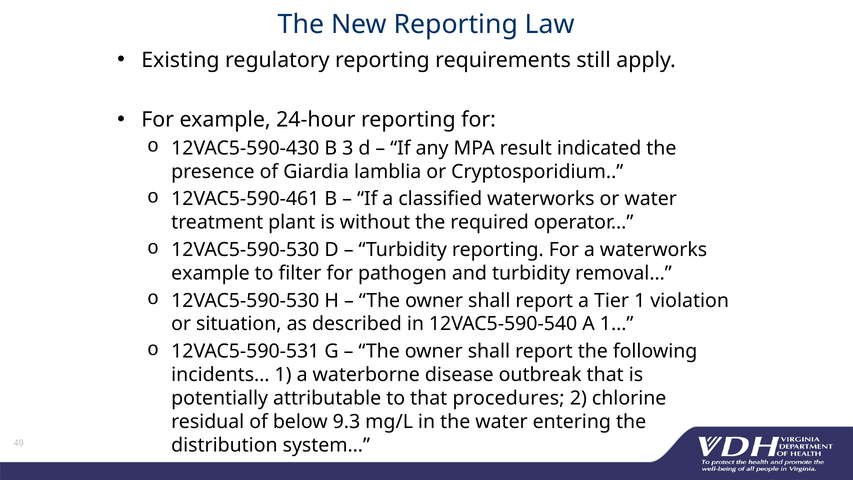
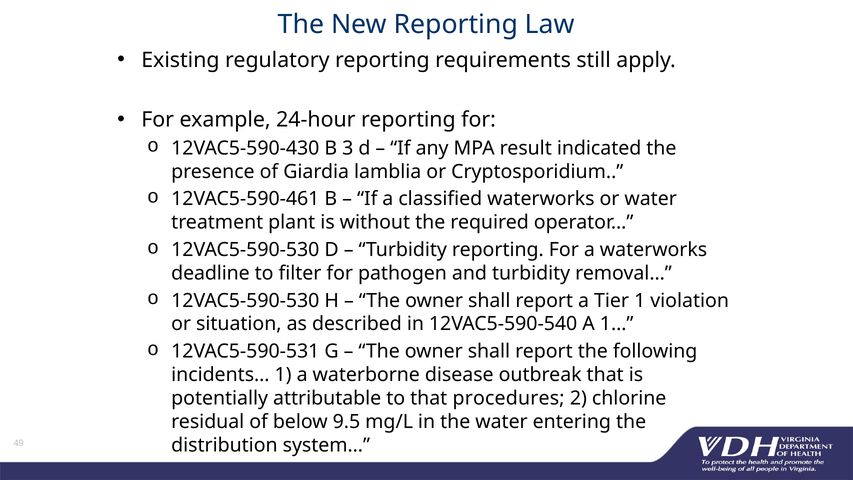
example at (210, 273): example -> deadline
9.3: 9.3 -> 9.5
